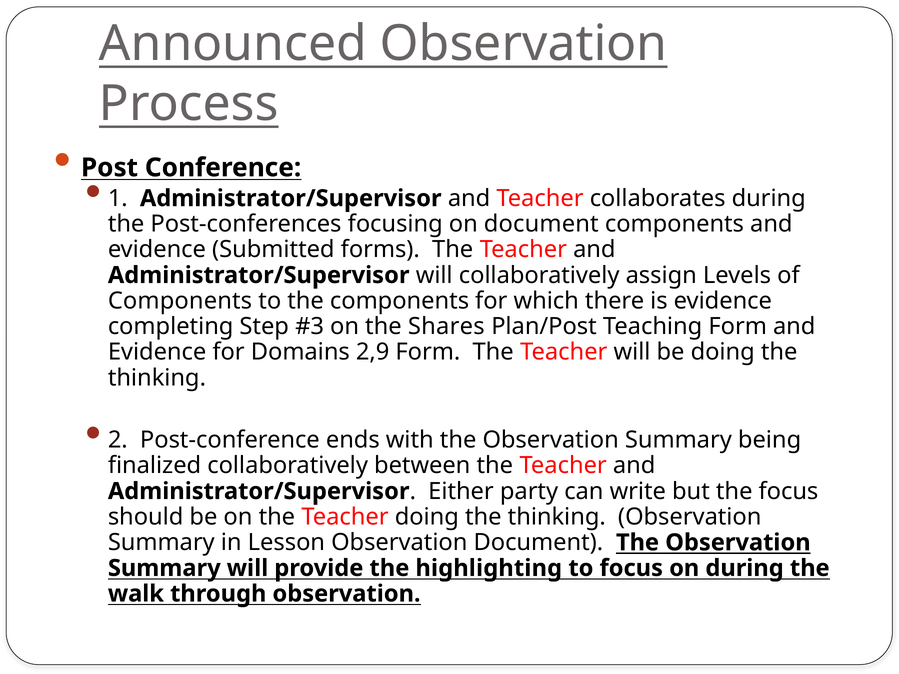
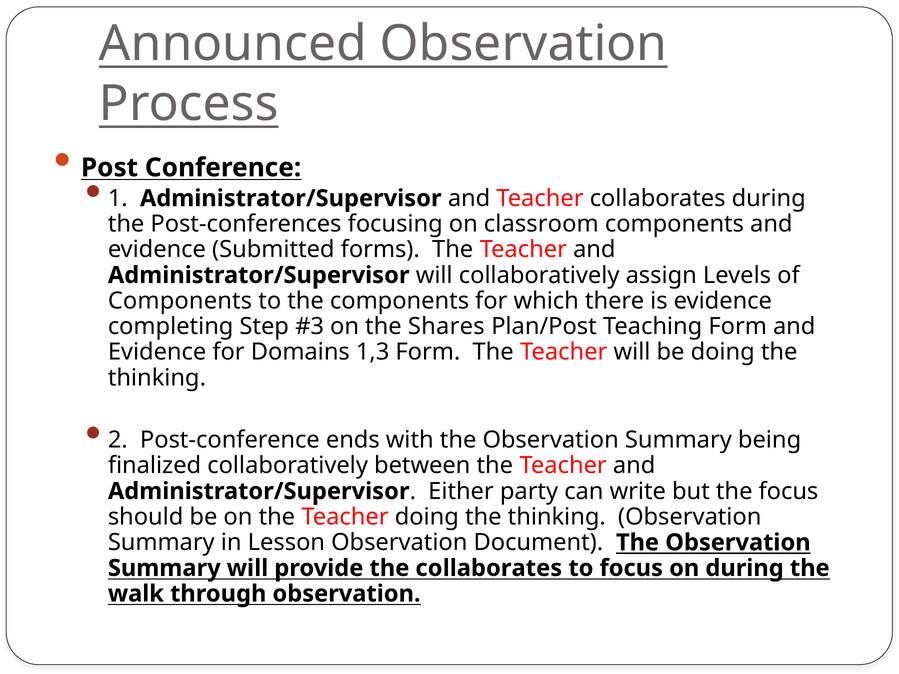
on document: document -> classroom
2,9: 2,9 -> 1,3
the highlighting: highlighting -> collaborates
